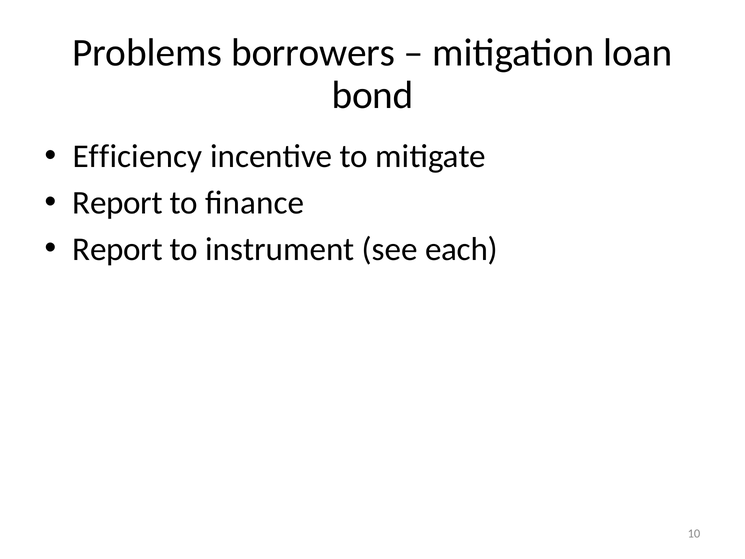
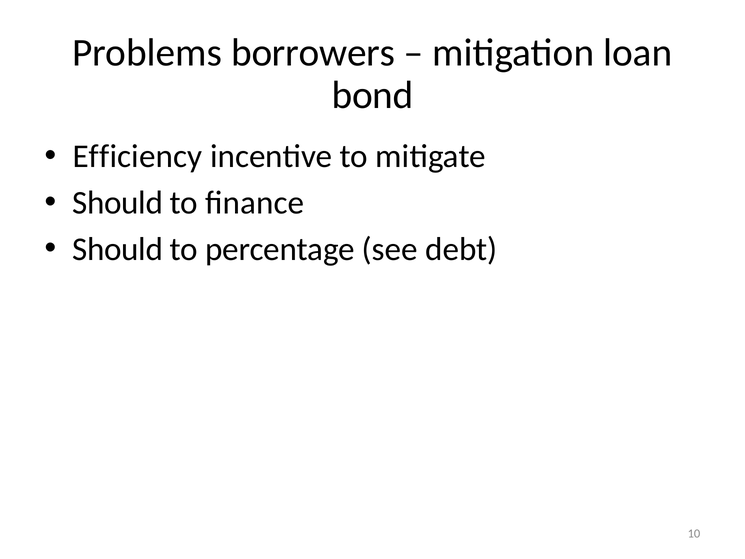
Report at (118, 203): Report -> Should
Report at (118, 249): Report -> Should
instrument: instrument -> percentage
each: each -> debt
